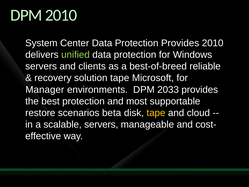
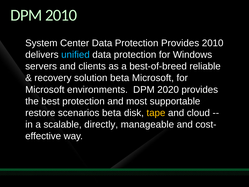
unified colour: light green -> light blue
solution tape: tape -> beta
Manager at (45, 89): Manager -> Microsoft
2033: 2033 -> 2020
scalable servers: servers -> directly
